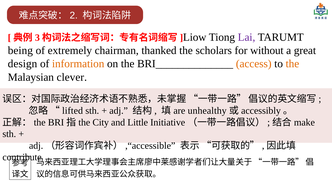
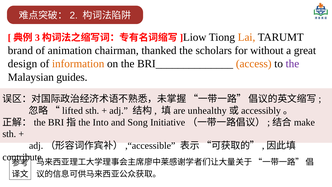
Lai colour: purple -> orange
being: being -> brand
extremely: extremely -> animation
the at (292, 64) colour: orange -> purple
clever: clever -> guides
City: City -> Into
Little: Little -> Song
